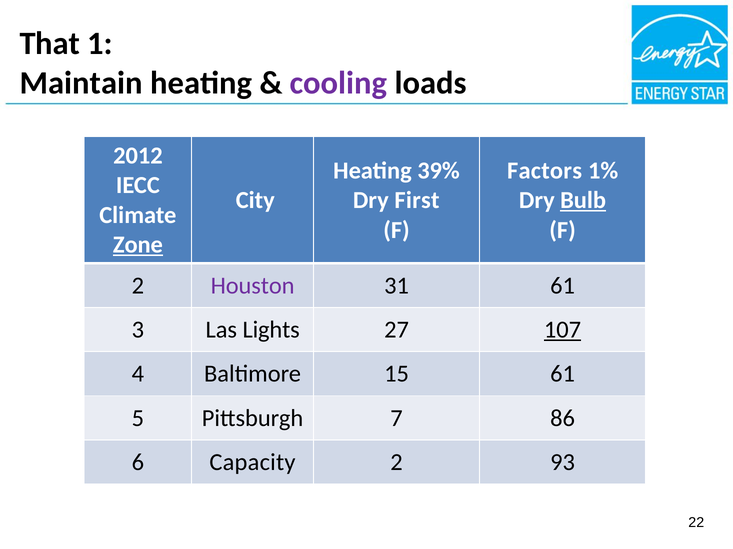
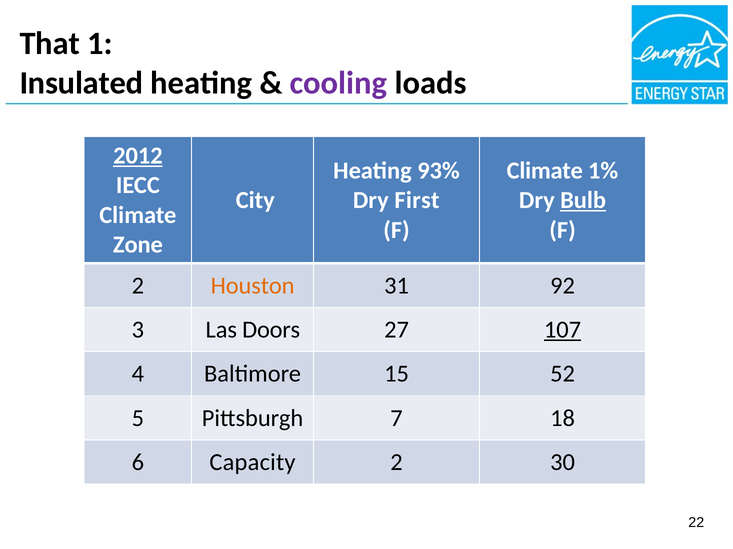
Maintain: Maintain -> Insulated
2012 underline: none -> present
39%: 39% -> 93%
Factors at (545, 171): Factors -> Climate
Zone underline: present -> none
Houston colour: purple -> orange
31 61: 61 -> 92
Lights: Lights -> Doors
15 61: 61 -> 52
86: 86 -> 18
93: 93 -> 30
